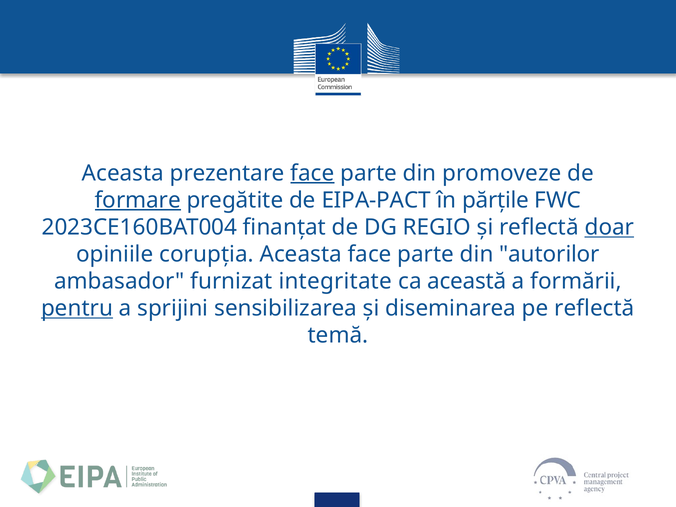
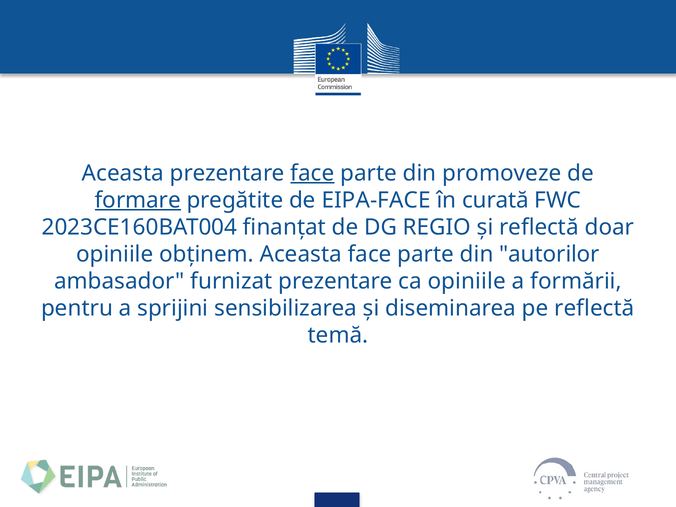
EIPA-PACT: EIPA-PACT -> EIPA-FACE
părțile: părțile -> curată
doar underline: present -> none
corupția: corupția -> obținem
furnizat integritate: integritate -> prezentare
ca această: această -> opiniile
pentru underline: present -> none
